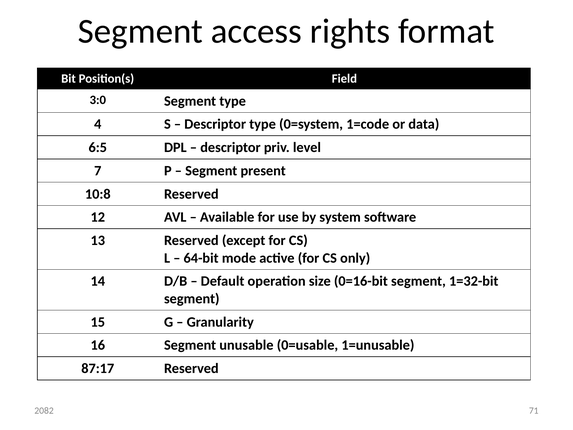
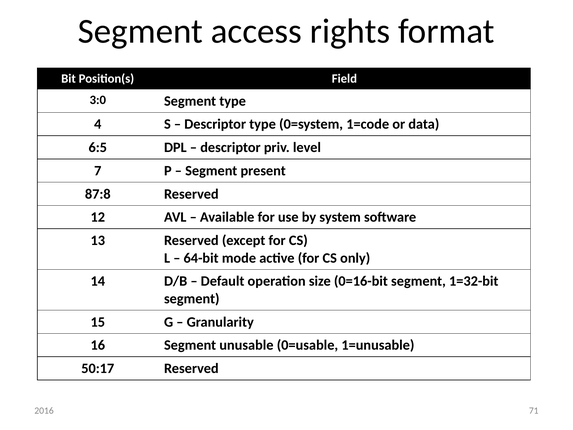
10:8: 10:8 -> 87:8
87:17: 87:17 -> 50:17
2082: 2082 -> 2016
